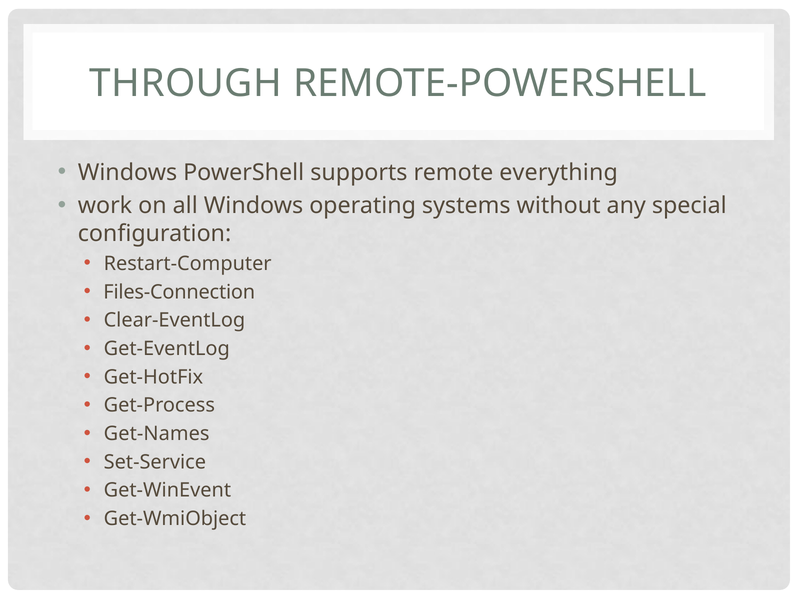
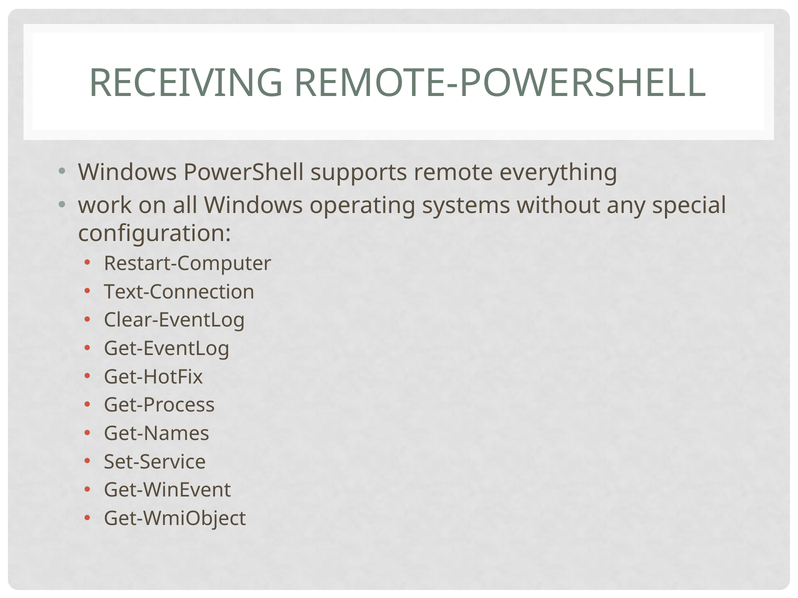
THROUGH: THROUGH -> RECEIVING
Files-Connection: Files-Connection -> Text-Connection
